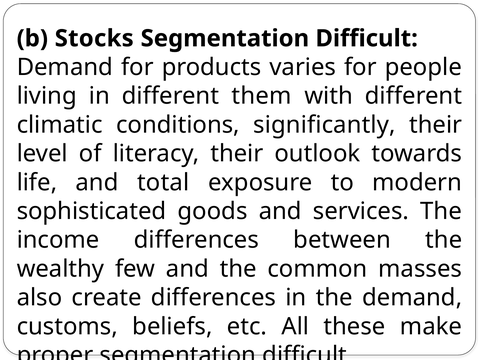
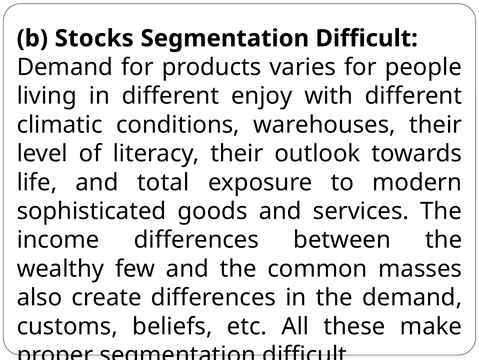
them: them -> enjoy
significantly: significantly -> warehouses
